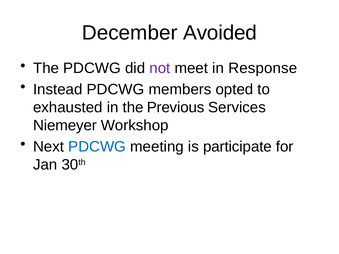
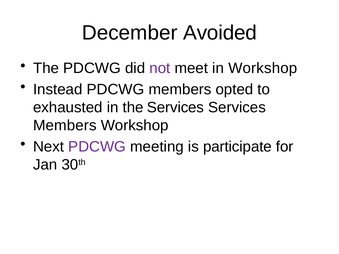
in Response: Response -> Workshop
the Previous: Previous -> Services
Niemeyer at (65, 126): Niemeyer -> Members
PDCWG at (97, 147) colour: blue -> purple
